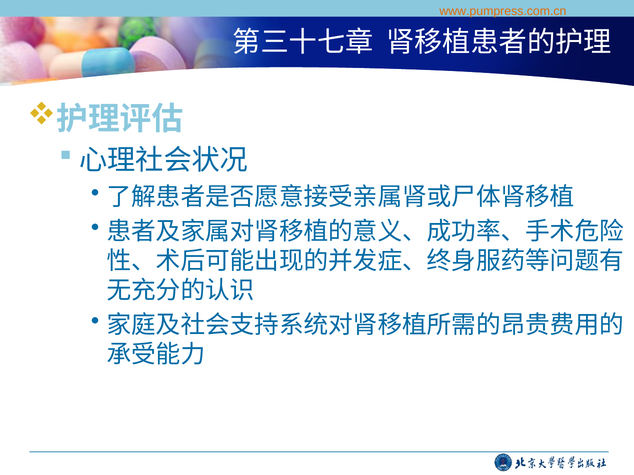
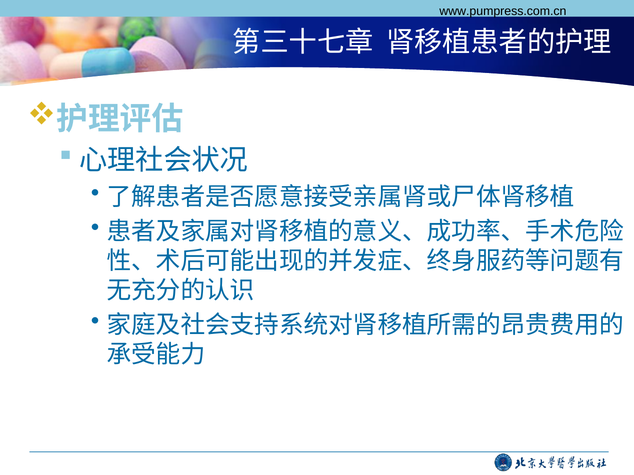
www.pumpress.com.cn colour: orange -> black
